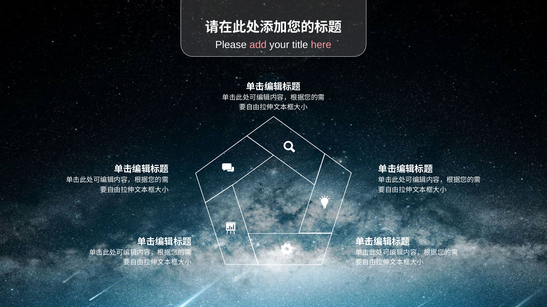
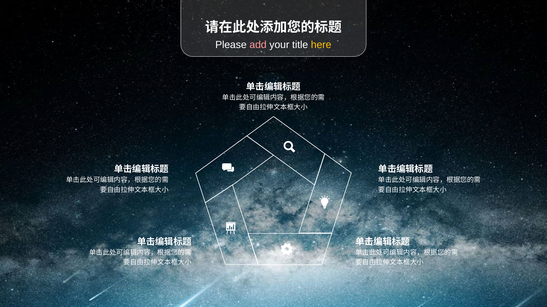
here colour: pink -> yellow
